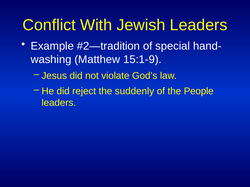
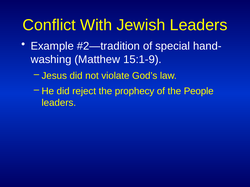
suddenly: suddenly -> prophecy
